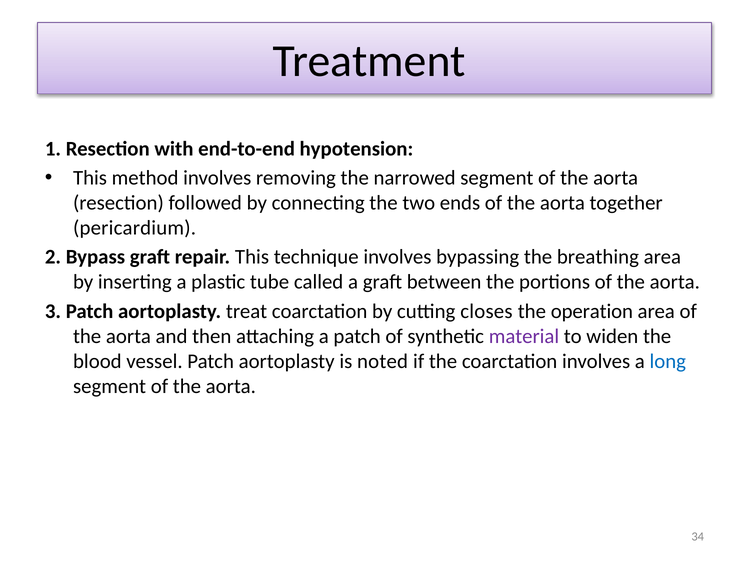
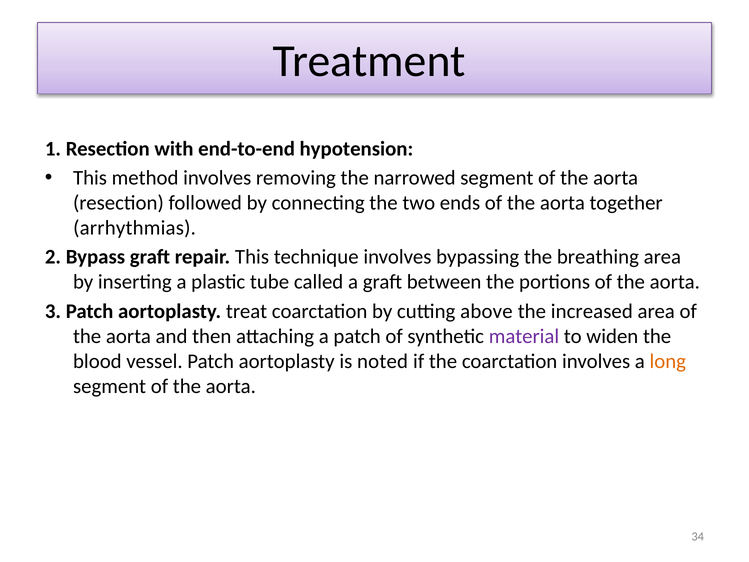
pericardium: pericardium -> arrhythmias
closes: closes -> above
operation: operation -> increased
long colour: blue -> orange
